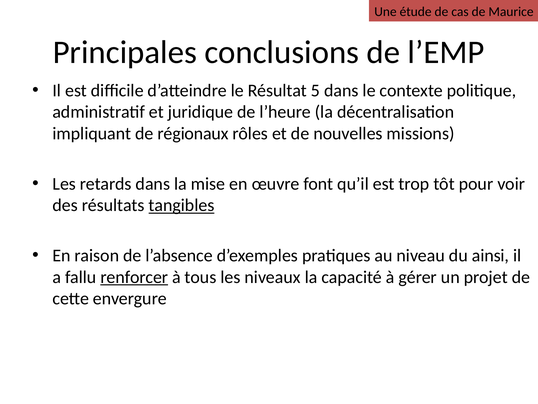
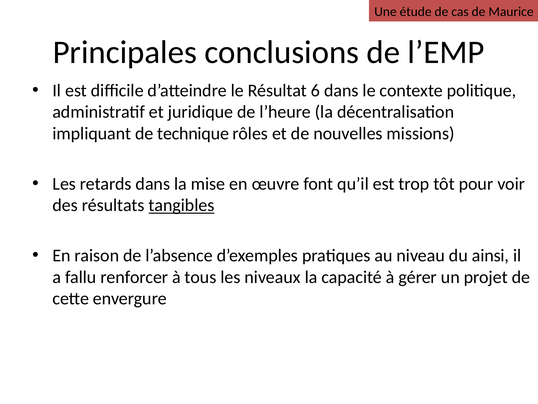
5: 5 -> 6
régionaux: régionaux -> technique
renforcer underline: present -> none
